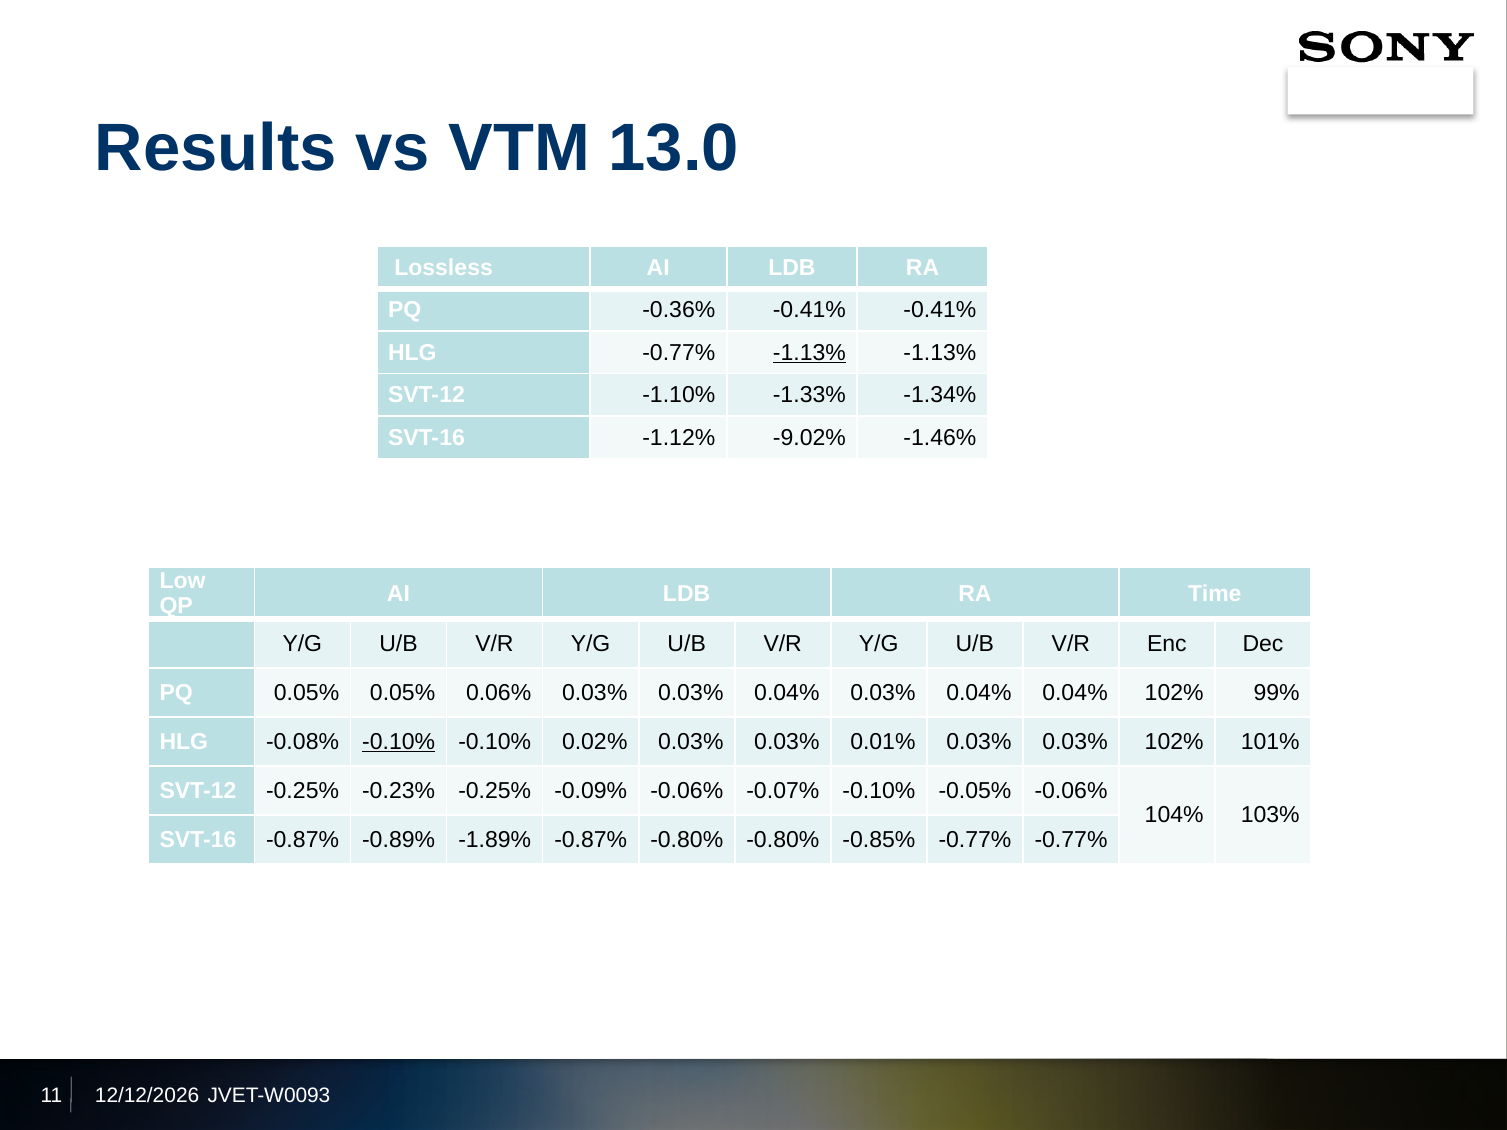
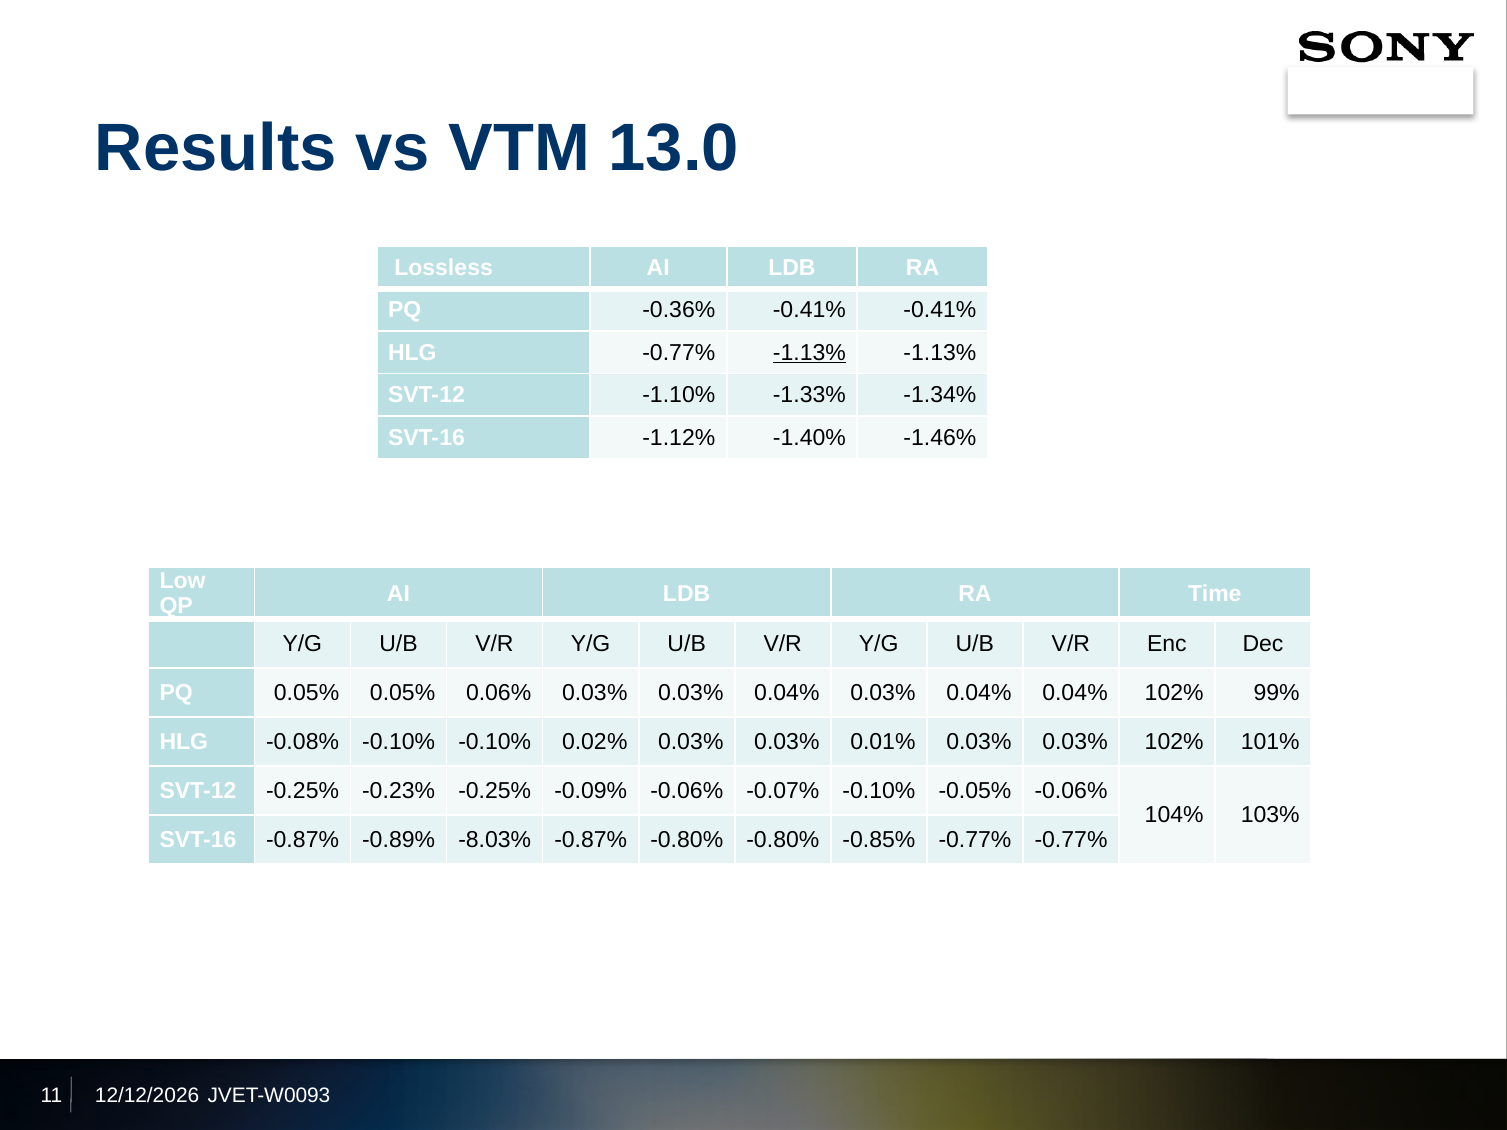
-9.02%: -9.02% -> -1.40%
-0.10% at (399, 742) underline: present -> none
-1.89%: -1.89% -> -8.03%
